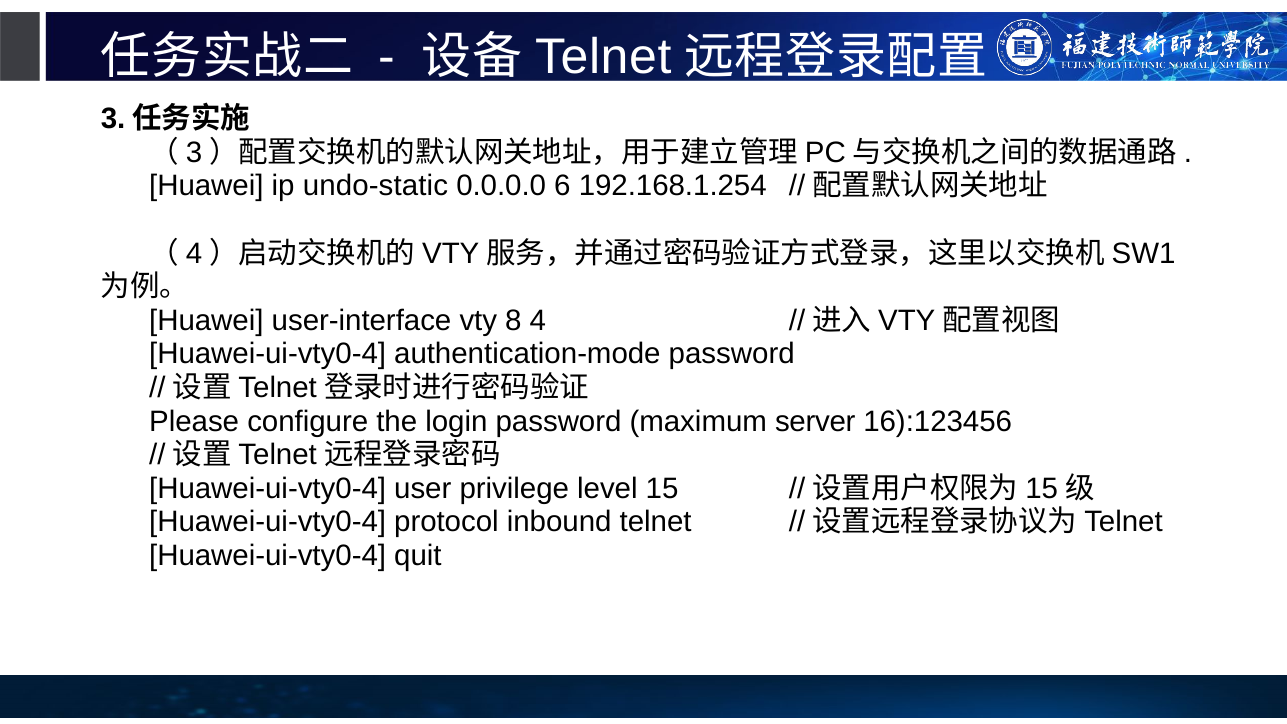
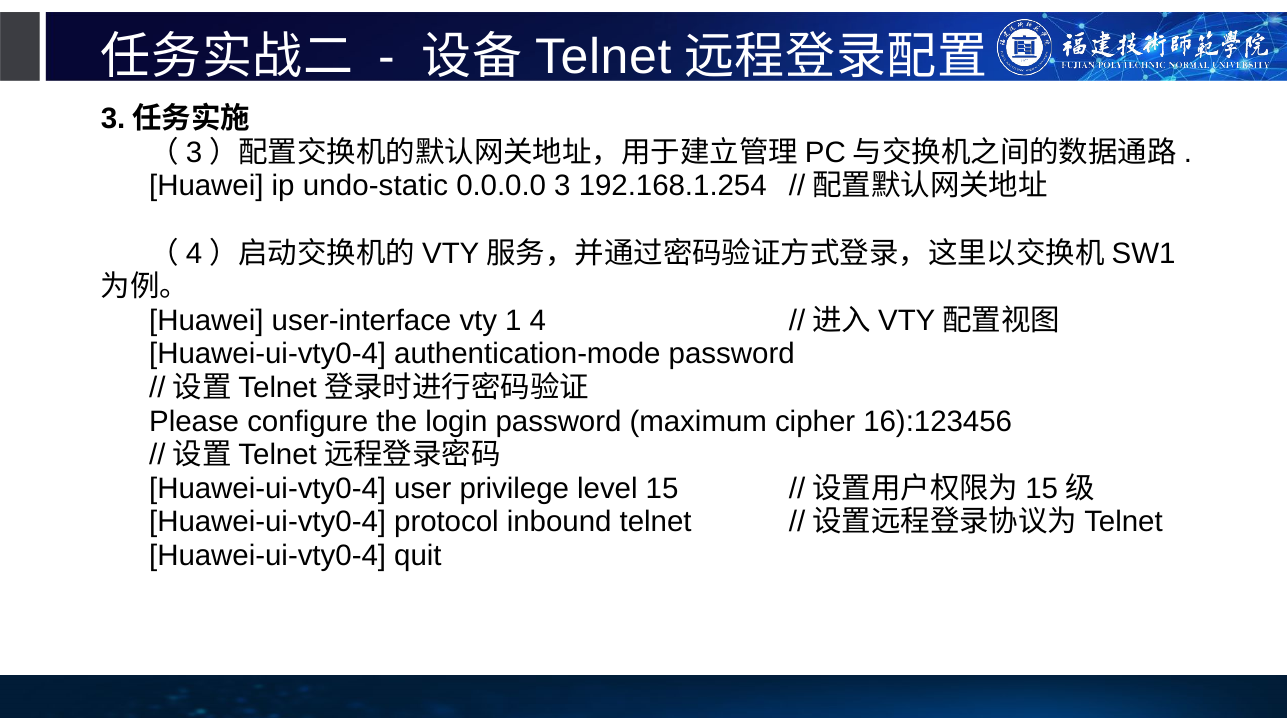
6: 6 -> 3
8: 8 -> 1
server: server -> cipher
